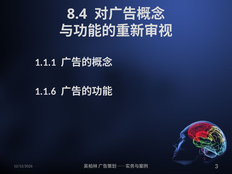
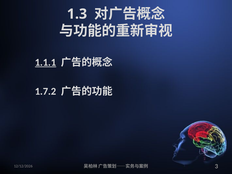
8.4: 8.4 -> 1.3
1.1.1 underline: none -> present
1.1.6: 1.1.6 -> 1.7.2
